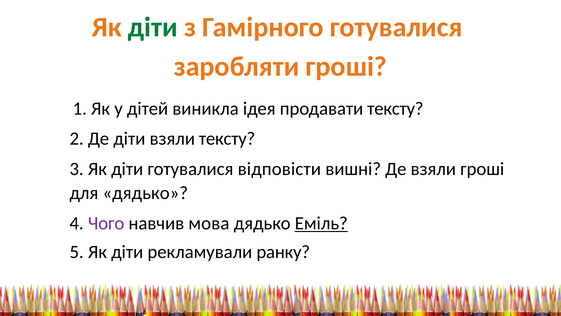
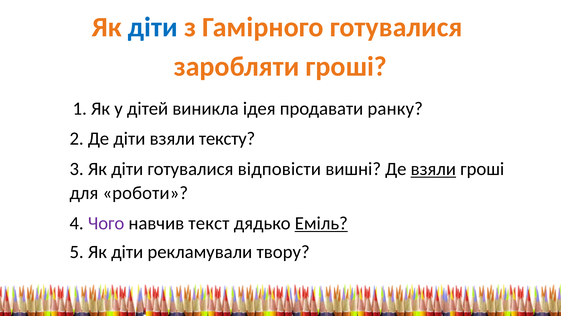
діти at (153, 27) colour: green -> blue
продавати тексту: тексту -> ранку
взяли at (433, 169) underline: none -> present
для дядько: дядько -> роботи
мова: мова -> текст
ранку: ранку -> твору
